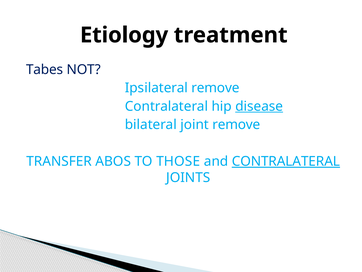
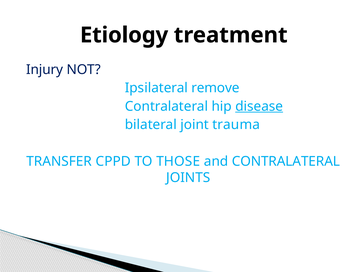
Tabes: Tabes -> Injury
joint remove: remove -> trauma
ABOS: ABOS -> CPPD
CONTRALATERAL at (286, 161) underline: present -> none
